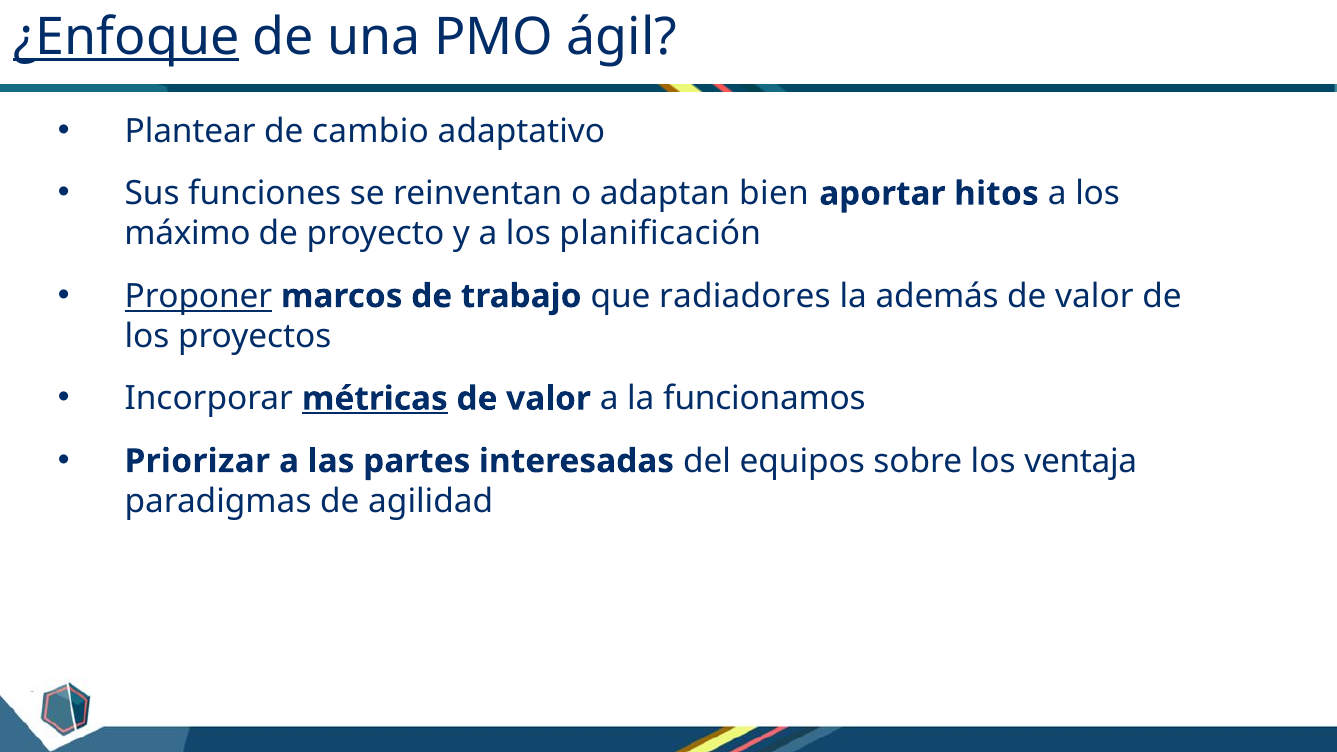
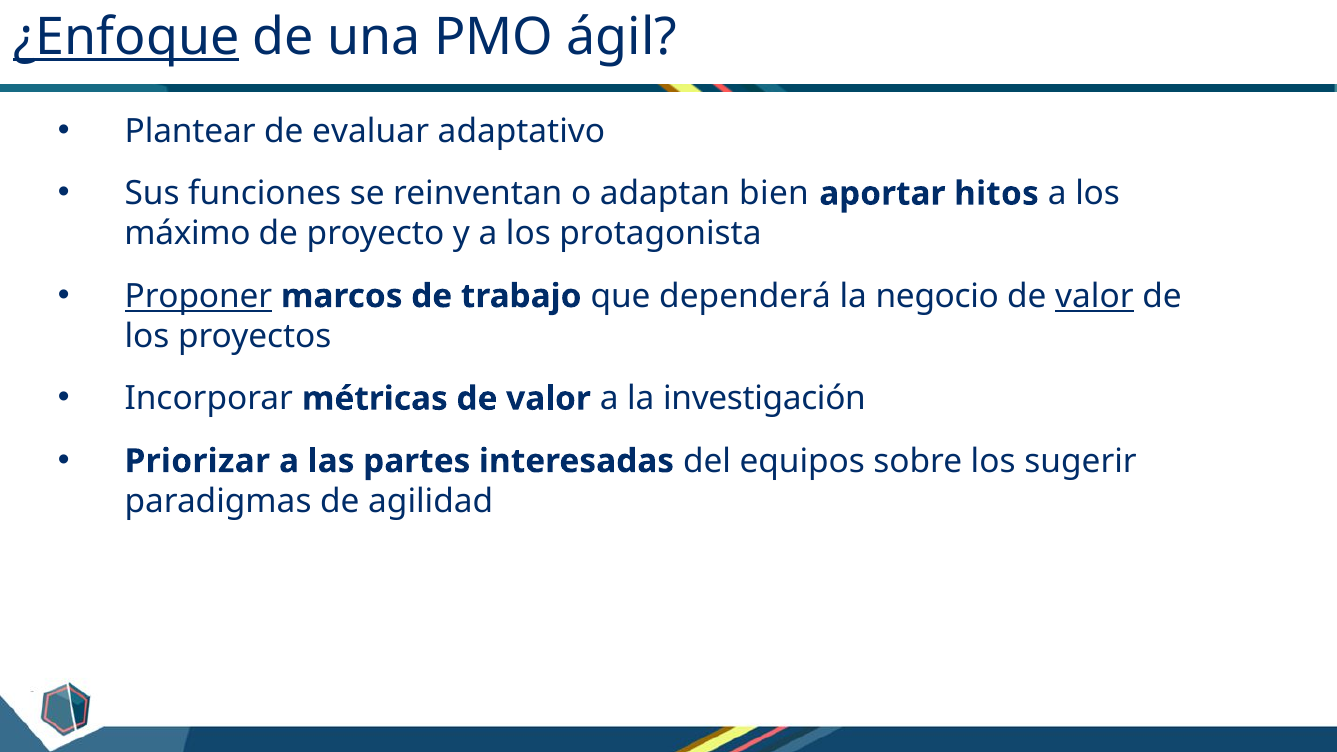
cambio: cambio -> evaluar
planificación: planificación -> protagonista
radiadores: radiadores -> dependerá
además: además -> negocio
valor at (1094, 296) underline: none -> present
métricas underline: present -> none
funcionamos: funcionamos -> investigación
ventaja: ventaja -> sugerir
